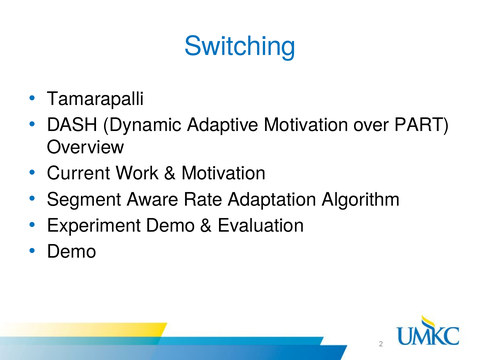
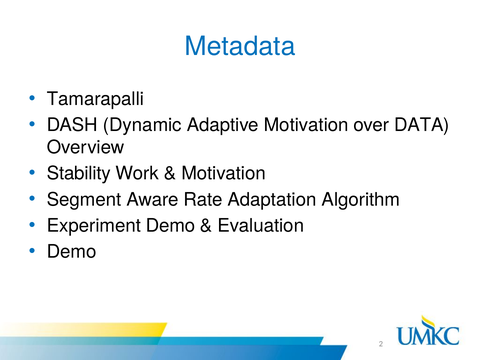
Switching: Switching -> Metadata
PART: PART -> DATA
Current: Current -> Stability
